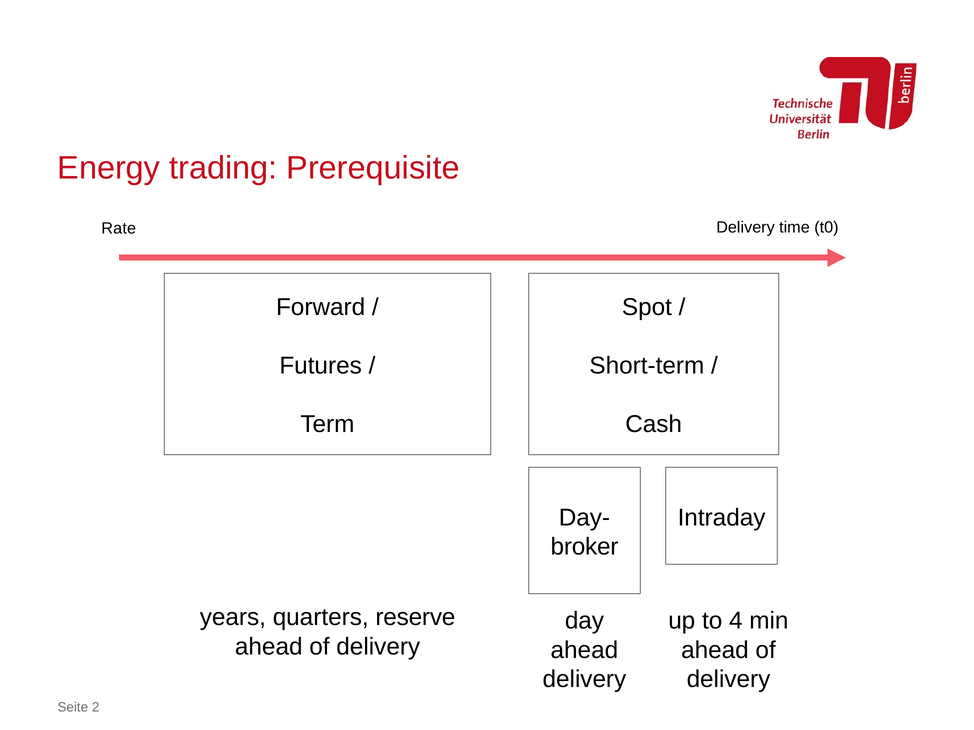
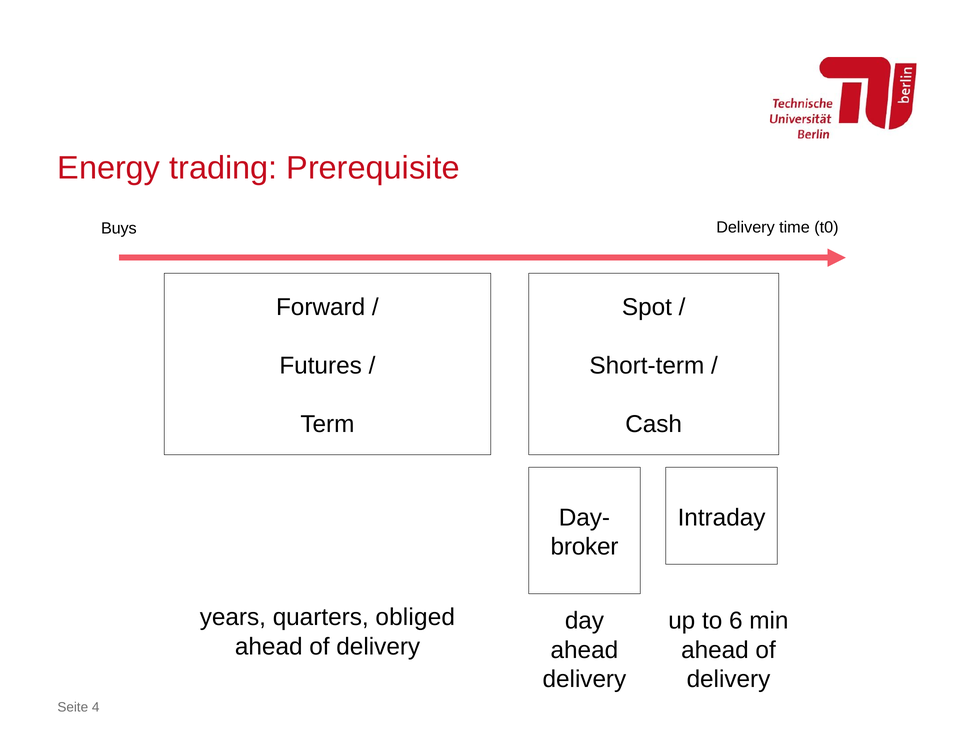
Rate: Rate -> Buys
reserve: reserve -> obliged
4: 4 -> 6
2: 2 -> 4
